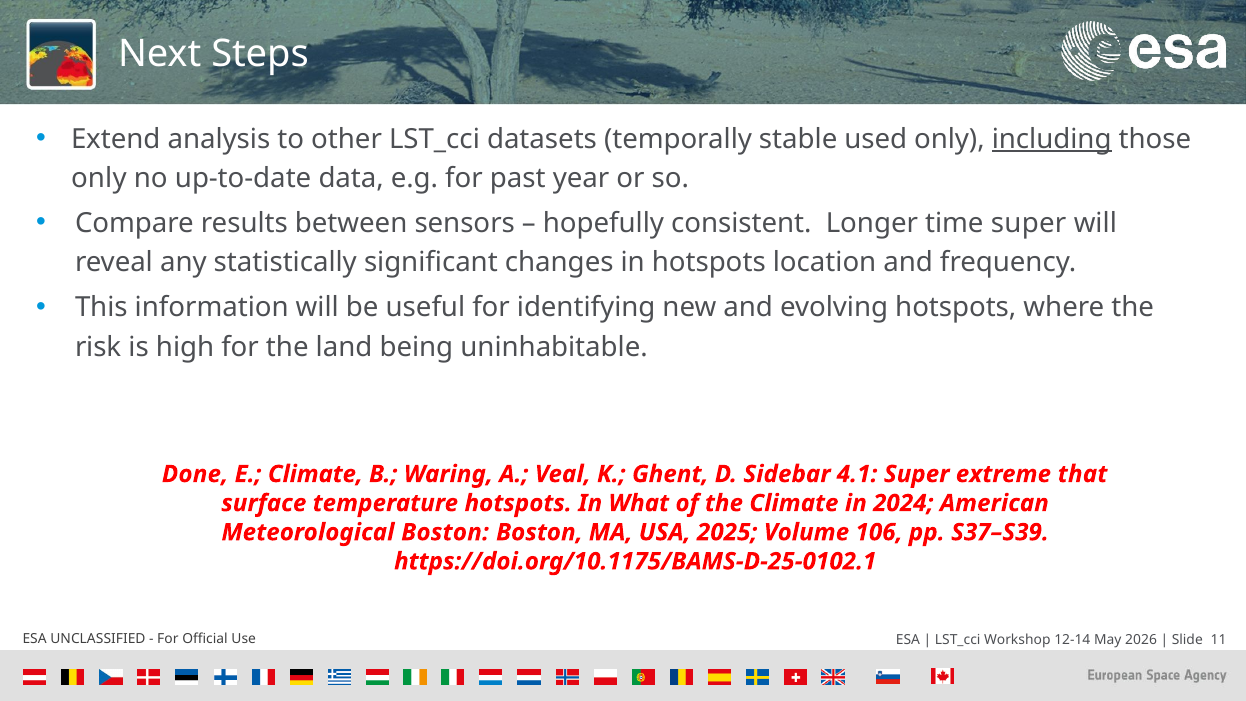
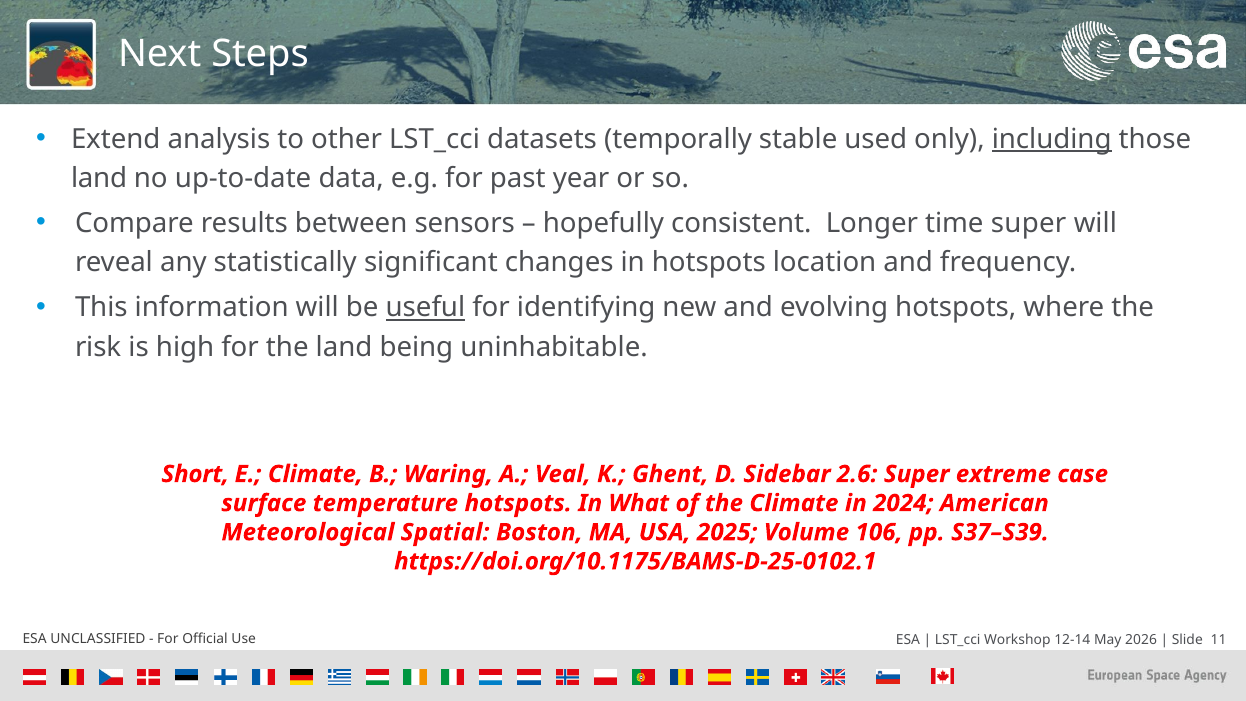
only at (99, 178): only -> land
useful underline: none -> present
Done: Done -> Short
4.1: 4.1 -> 2.6
that: that -> case
Meteorological Boston: Boston -> Spatial
